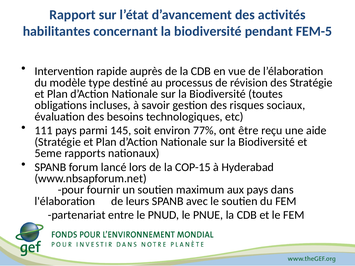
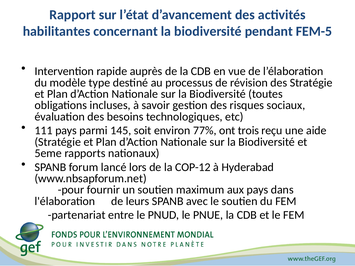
être: être -> trois
COP-15: COP-15 -> COP-12
